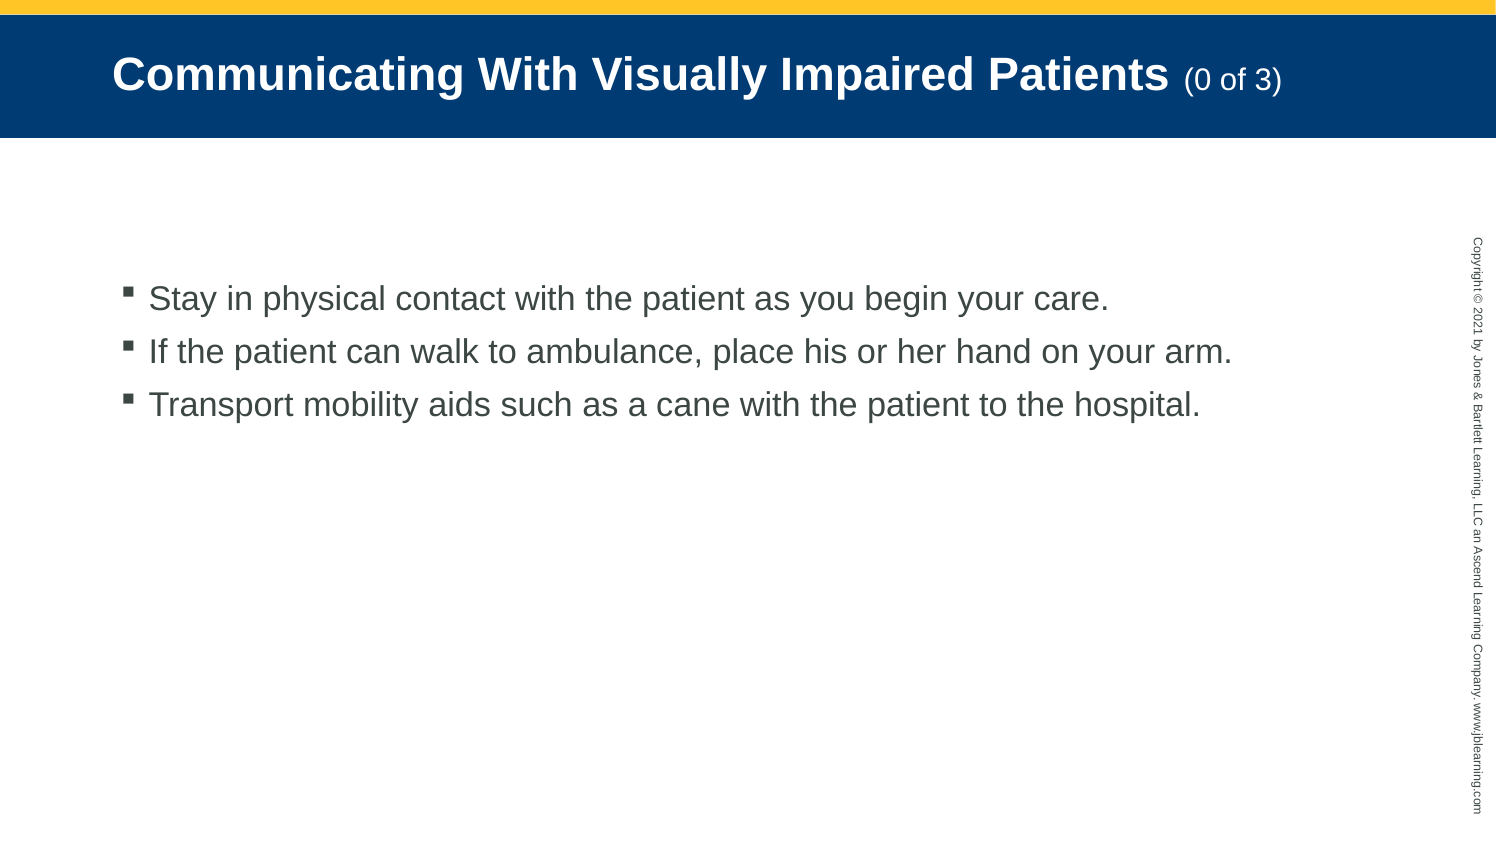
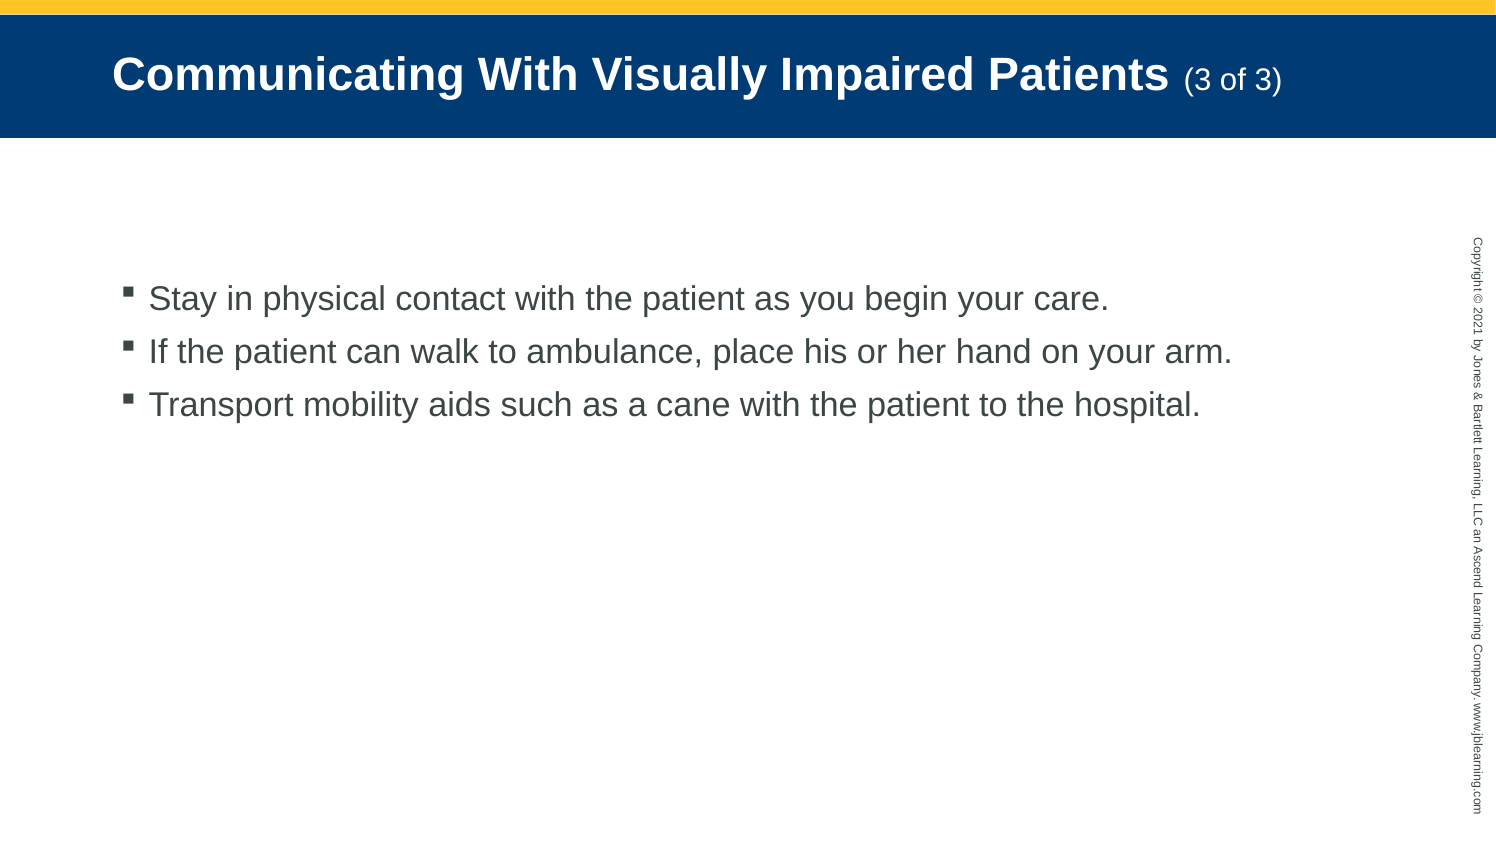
Patients 0: 0 -> 3
